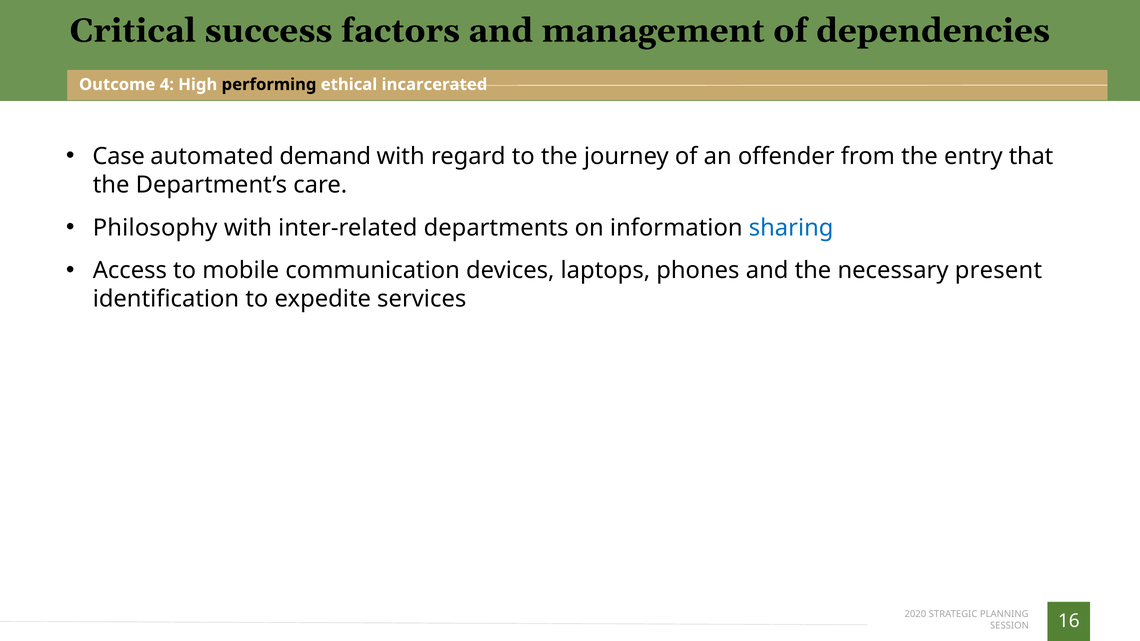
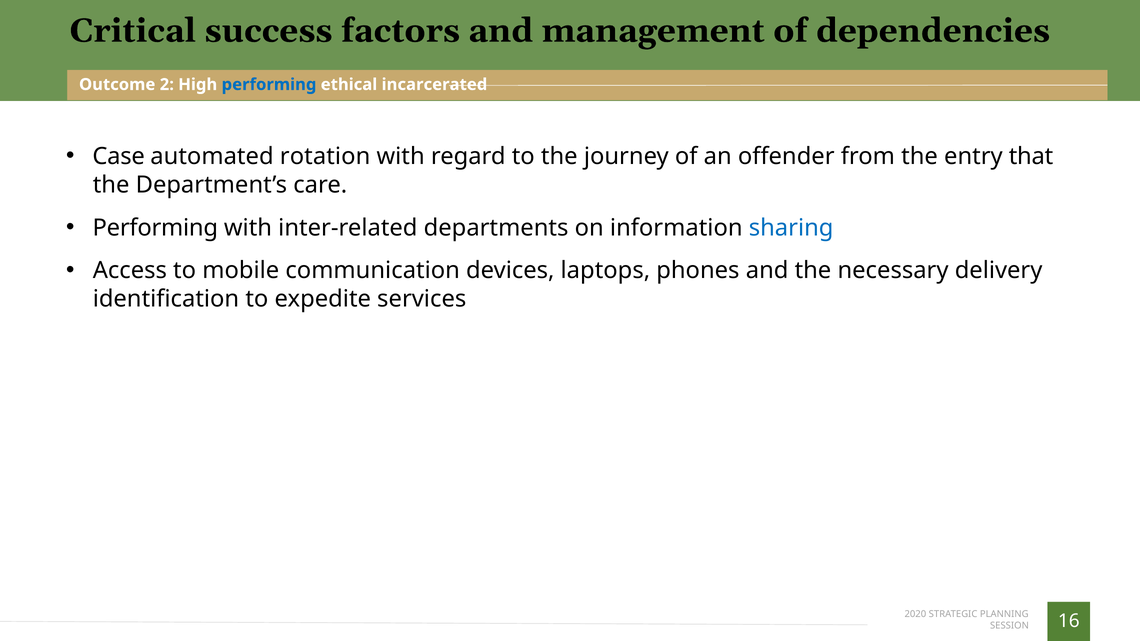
4: 4 -> 2
performing at (269, 85) colour: black -> blue
demand: demand -> rotation
Philosophy at (155, 228): Philosophy -> Performing
present: present -> delivery
